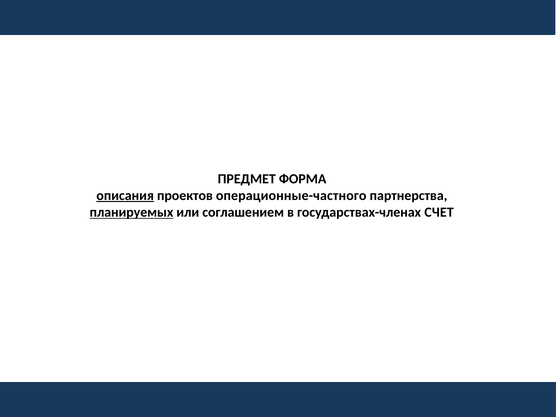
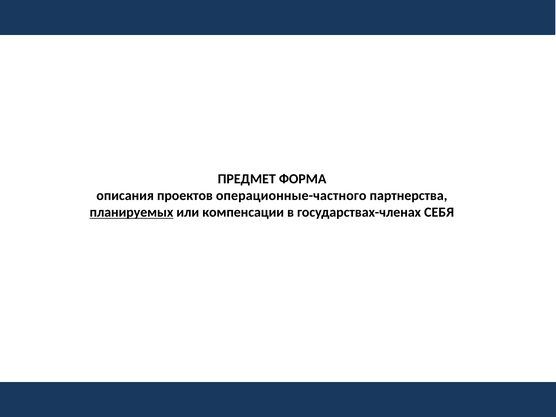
описания underline: present -> none
соглашением: соглашением -> компенсации
СЧЕТ: СЧЕТ -> СЕБЯ
